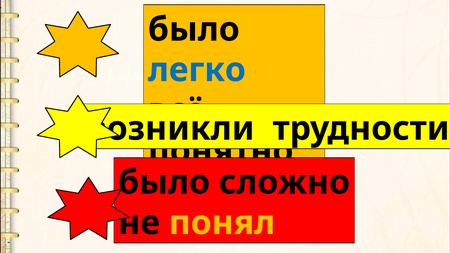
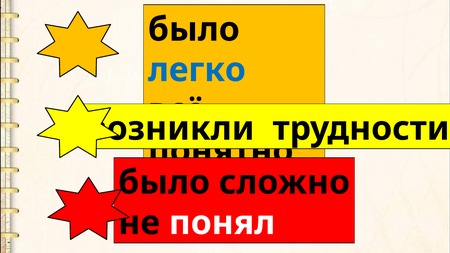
понял colour: yellow -> white
